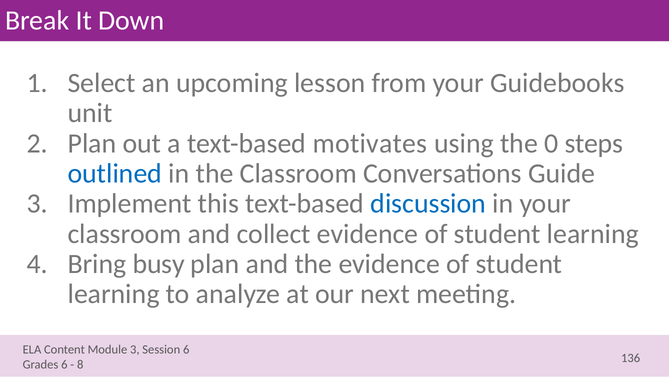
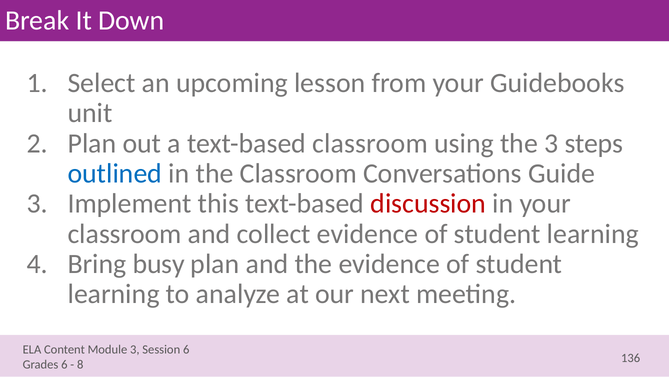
text-based motivates: motivates -> classroom
the 0: 0 -> 3
discussion colour: blue -> red
